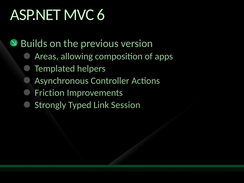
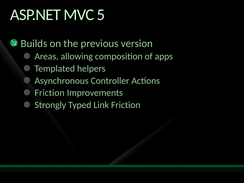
6: 6 -> 5
Link Session: Session -> Friction
